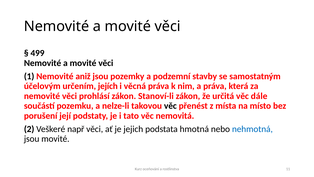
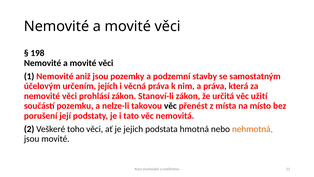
499: 499 -> 198
dále: dále -> užití
např: např -> toho
nehmotná colour: blue -> orange
